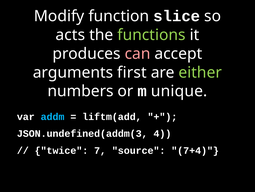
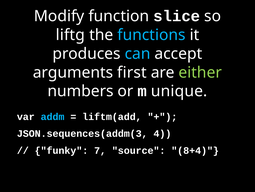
acts: acts -> liftg
functions colour: light green -> light blue
can colour: pink -> light blue
JSON.undefined(addm(3: JSON.undefined(addm(3 -> JSON.sequences(addm(3
twice: twice -> funky
7+4: 7+4 -> 8+4
